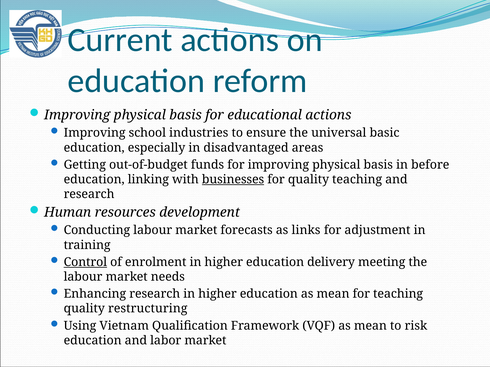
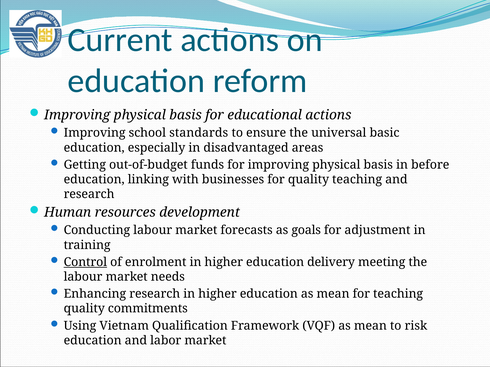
industries: industries -> standards
businesses underline: present -> none
links: links -> goals
restructuring: restructuring -> commitments
